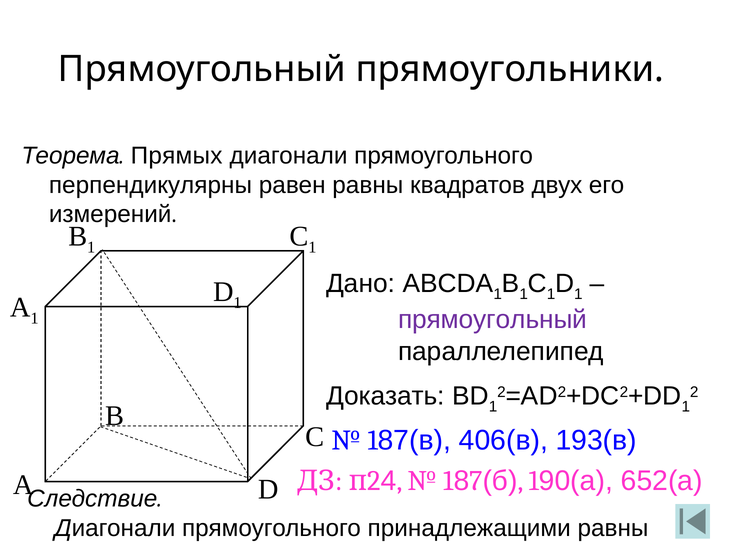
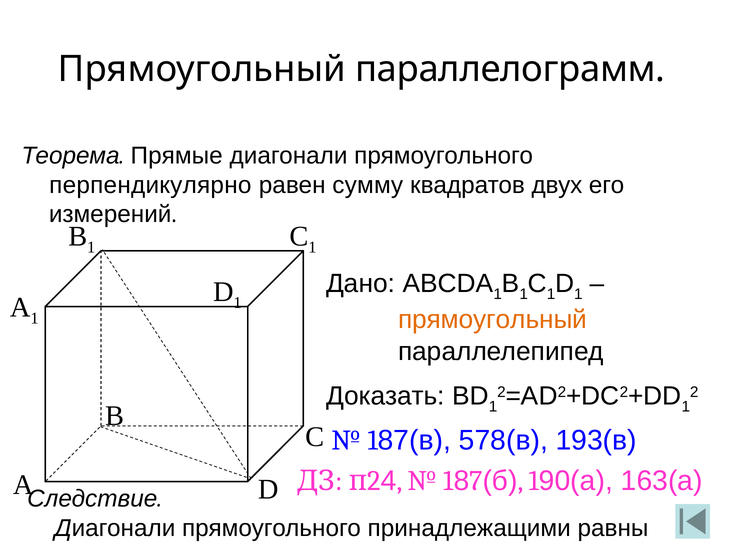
прямоугольники: прямоугольники -> параллелограмм
Прямых: Прямых -> Прямые
перпендикулярны: перпендикулярны -> перпендикулярно
равен равны: равны -> сумму
прямоугольный at (493, 319) colour: purple -> orange
406(в: 406(в -> 578(в
652(а: 652(а -> 163(а
